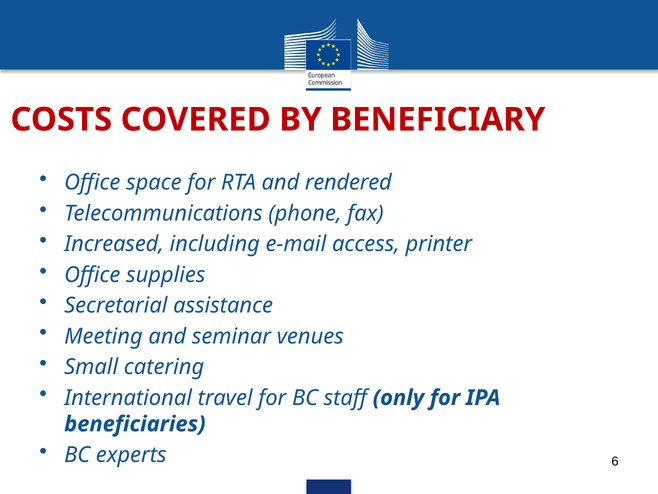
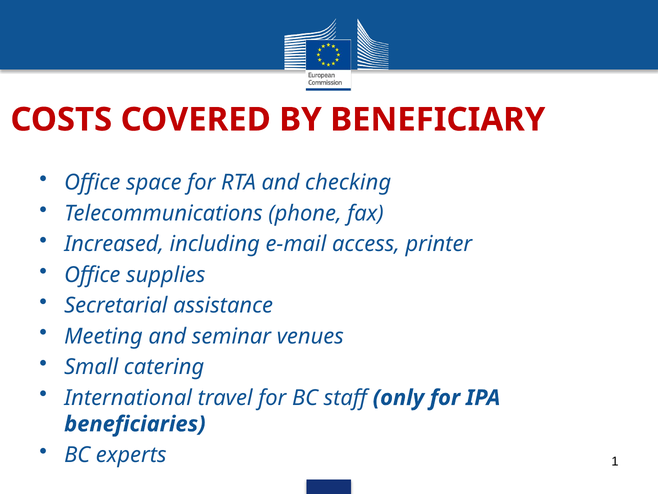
rendered: rendered -> checking
6: 6 -> 1
